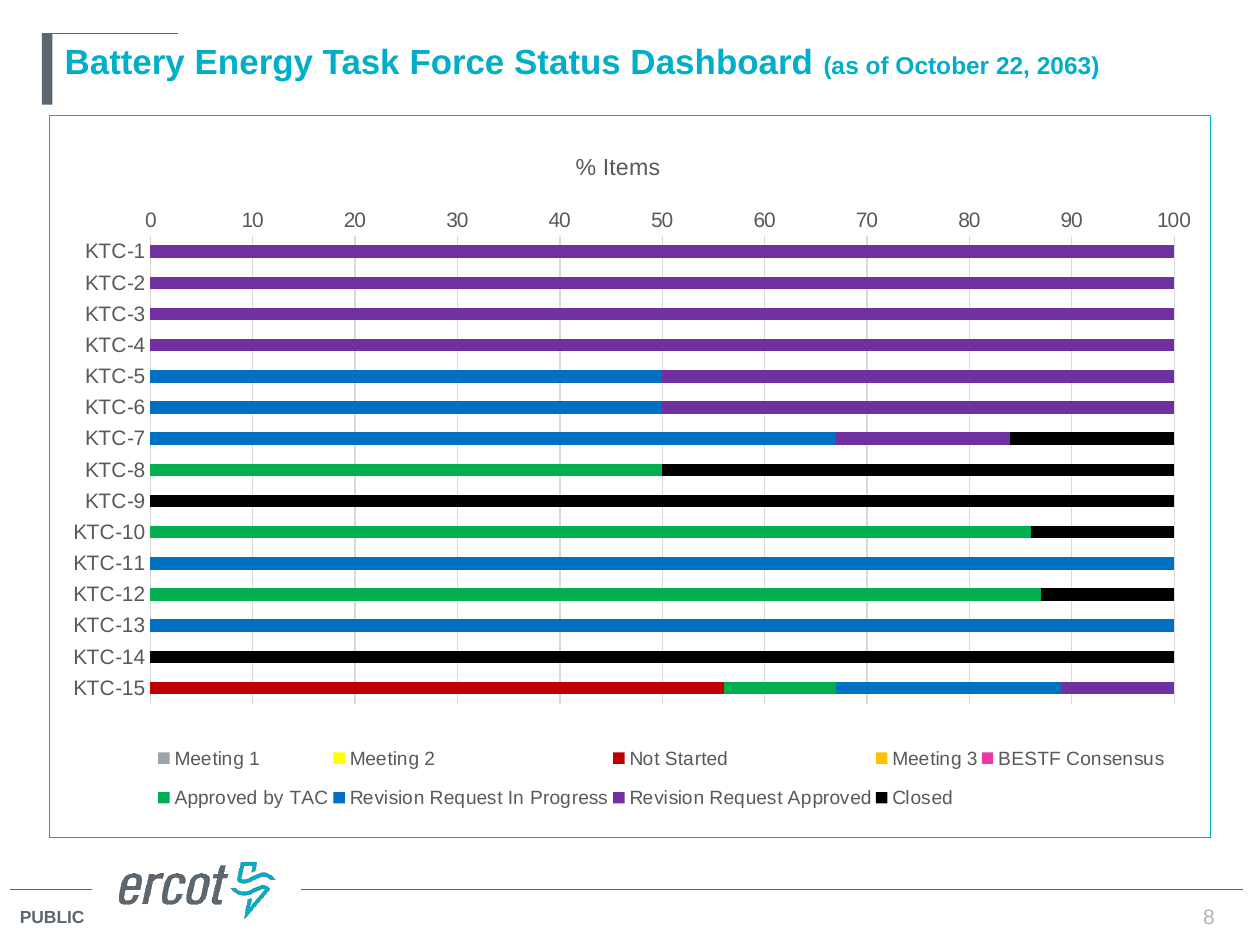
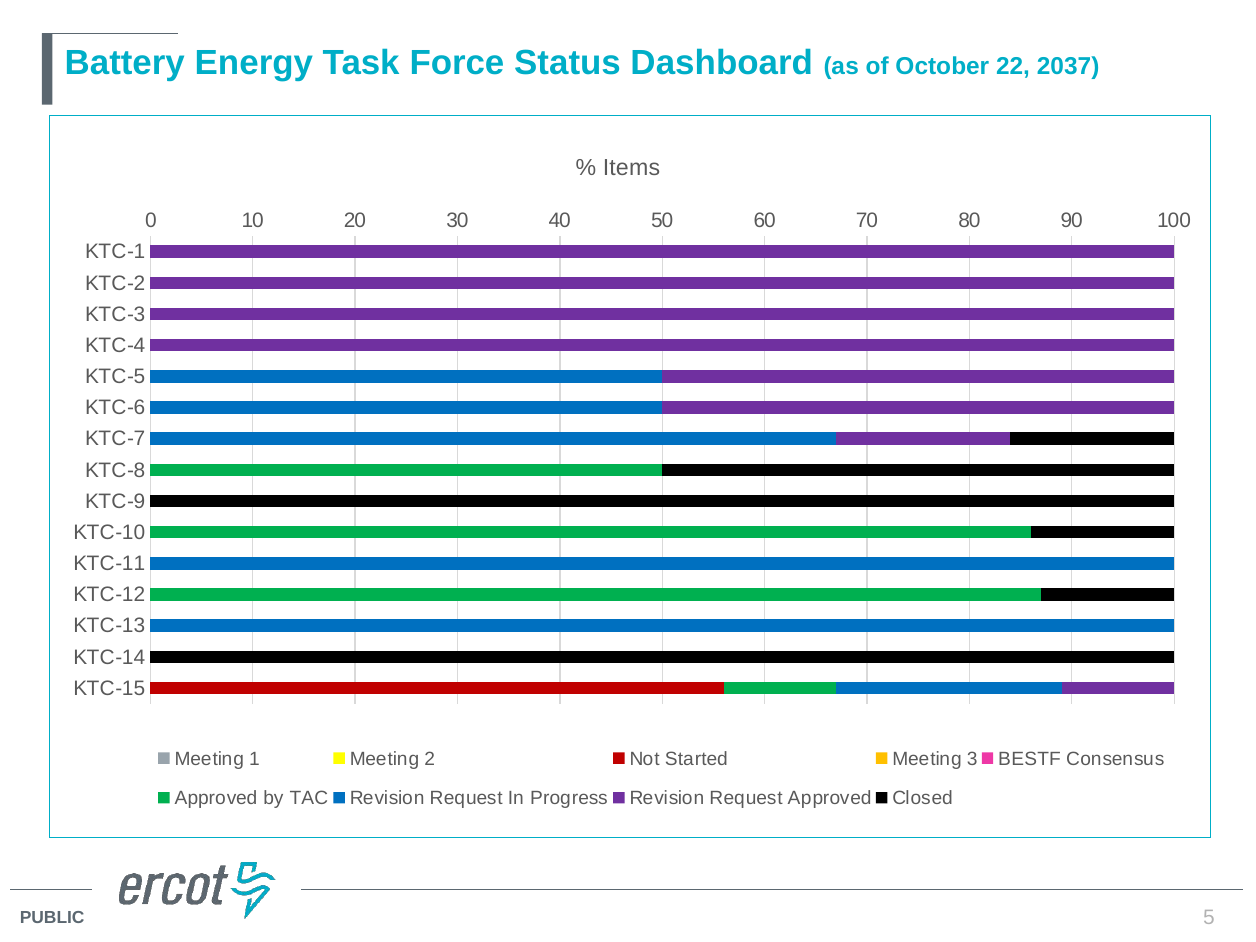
2063: 2063 -> 2037
8: 8 -> 5
